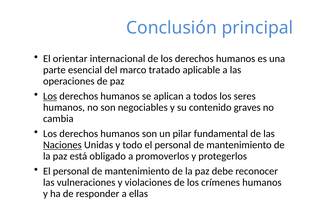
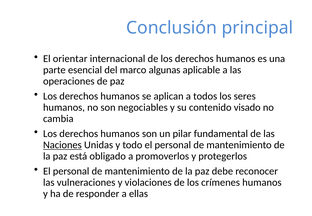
tratado: tratado -> algunas
Los at (50, 96) underline: present -> none
graves: graves -> visado
